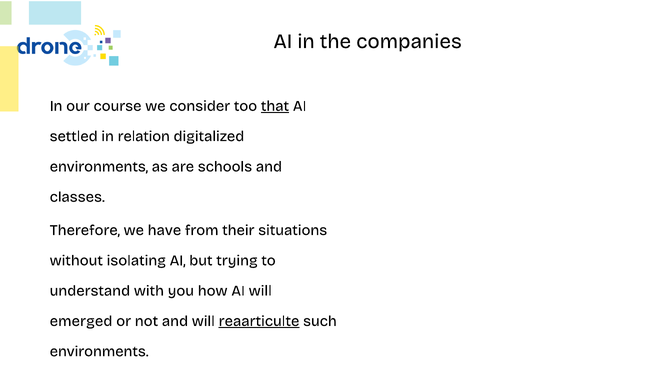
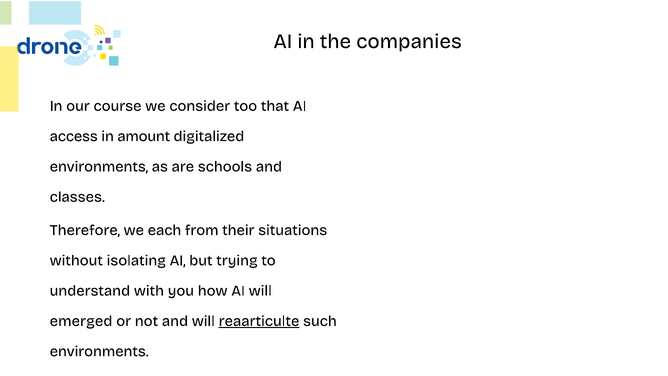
that underline: present -> none
settled: settled -> access
relation: relation -> amount
have: have -> each
